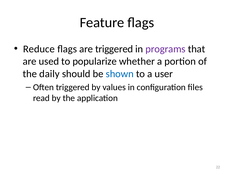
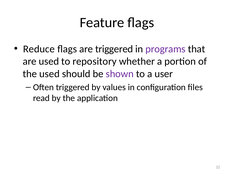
popularize: popularize -> repository
the daily: daily -> used
shown colour: blue -> purple
